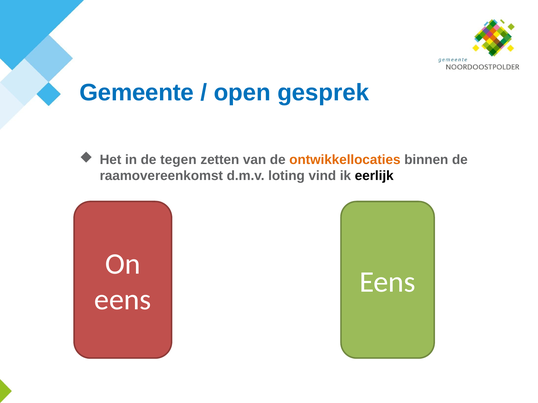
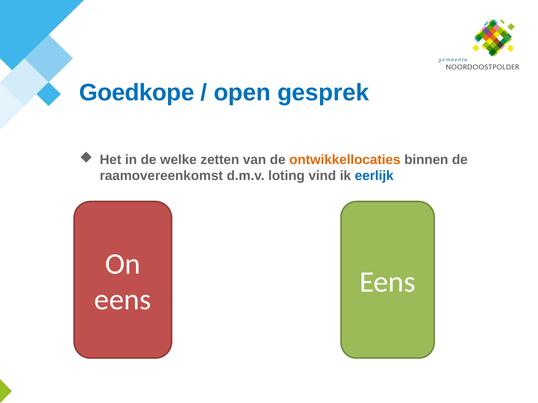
Gemeente: Gemeente -> Goedkope
tegen: tegen -> welke
eerlijk colour: black -> blue
